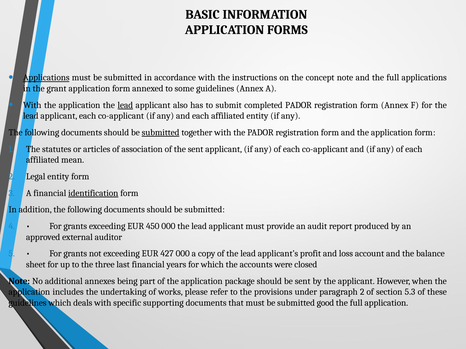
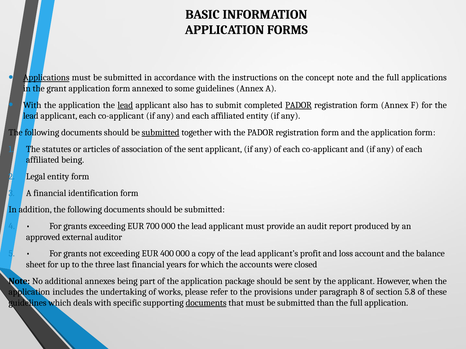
PADOR at (298, 105) underline: none -> present
affiliated mean: mean -> being
identification underline: present -> none
450: 450 -> 700
427: 427 -> 400
paragraph 2: 2 -> 8
5.3: 5.3 -> 5.8
documents at (206, 303) underline: none -> present
good: good -> than
